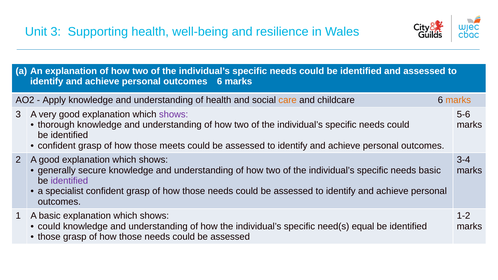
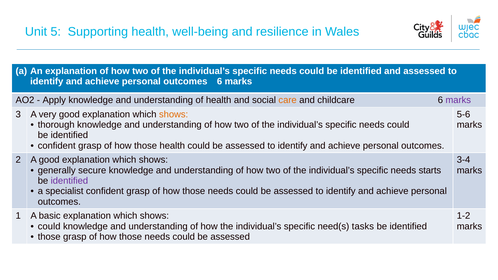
Unit 3: 3 -> 5
marks at (458, 100) colour: orange -> purple
shows at (174, 114) colour: purple -> orange
those meets: meets -> health
needs basic: basic -> starts
equal: equal -> tasks
